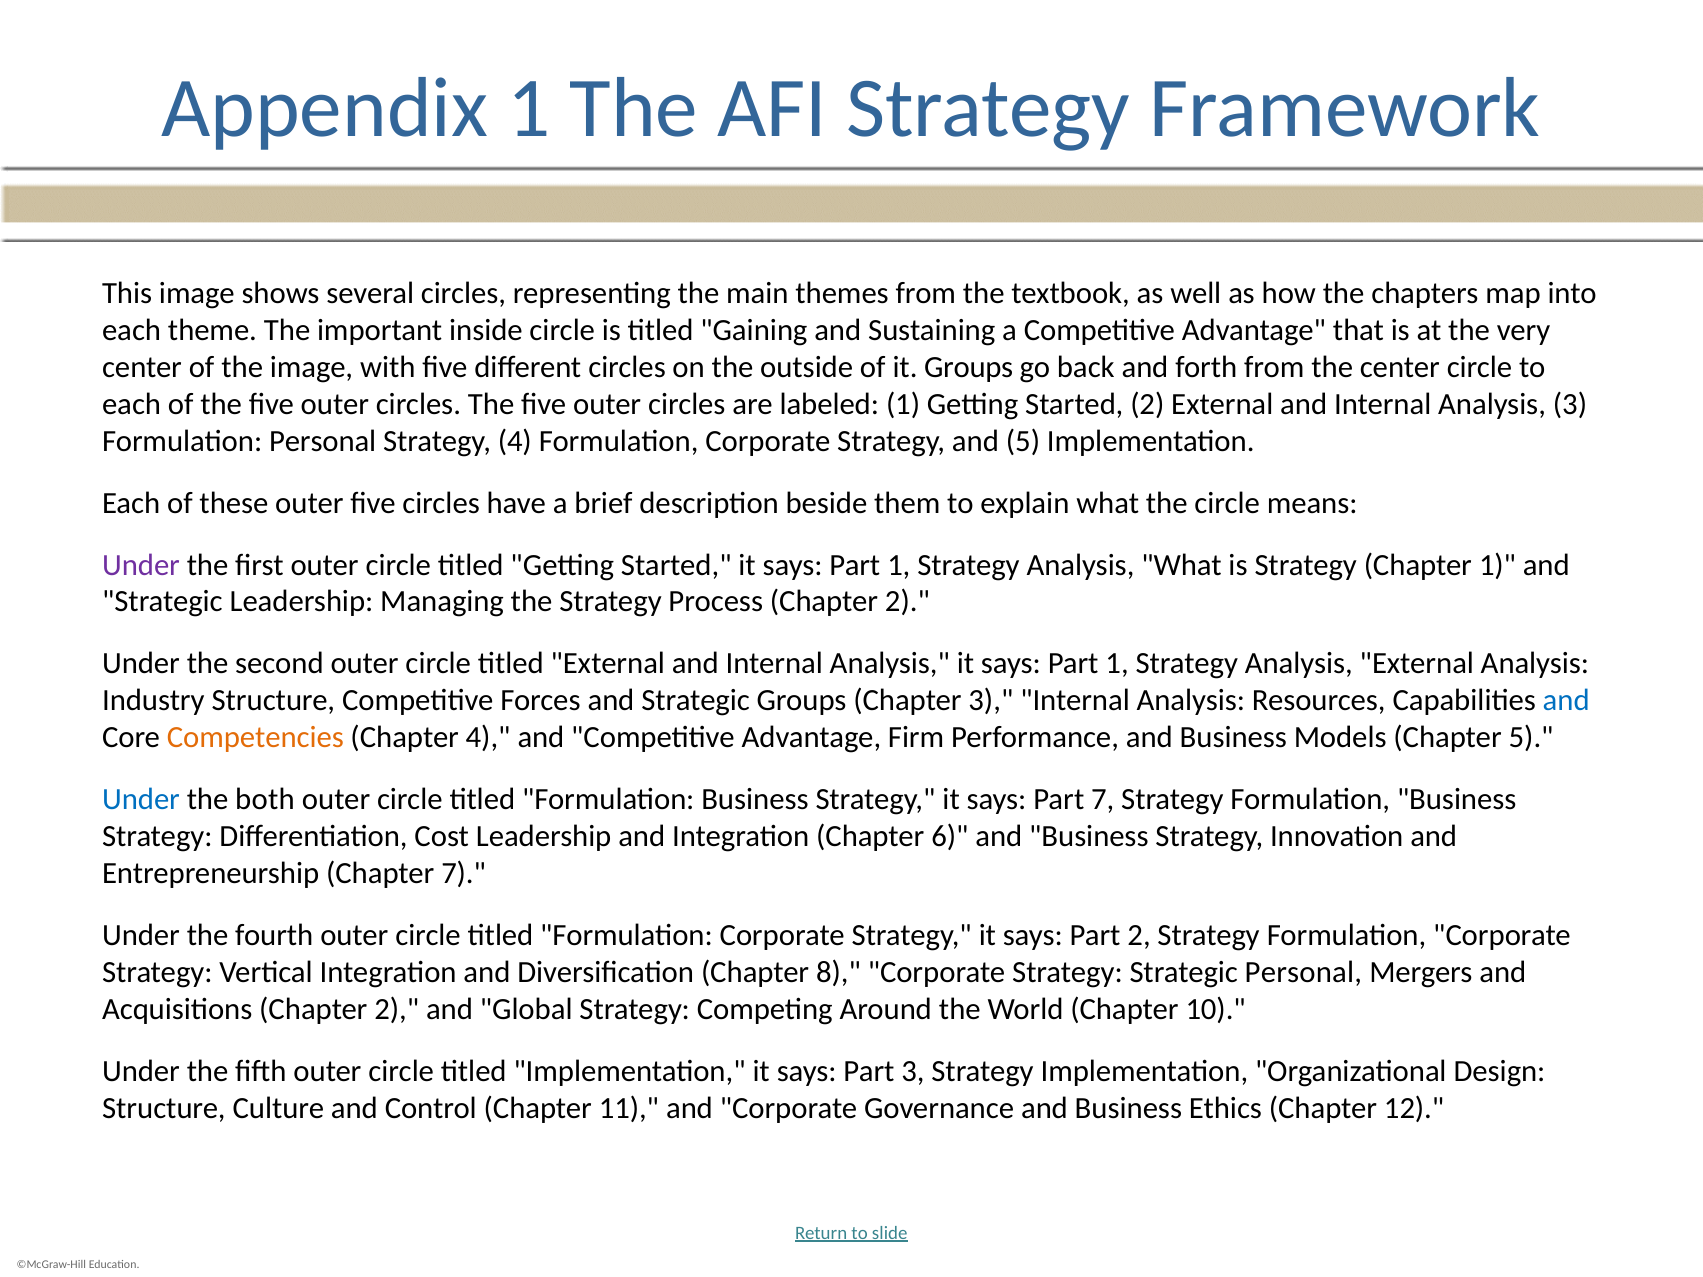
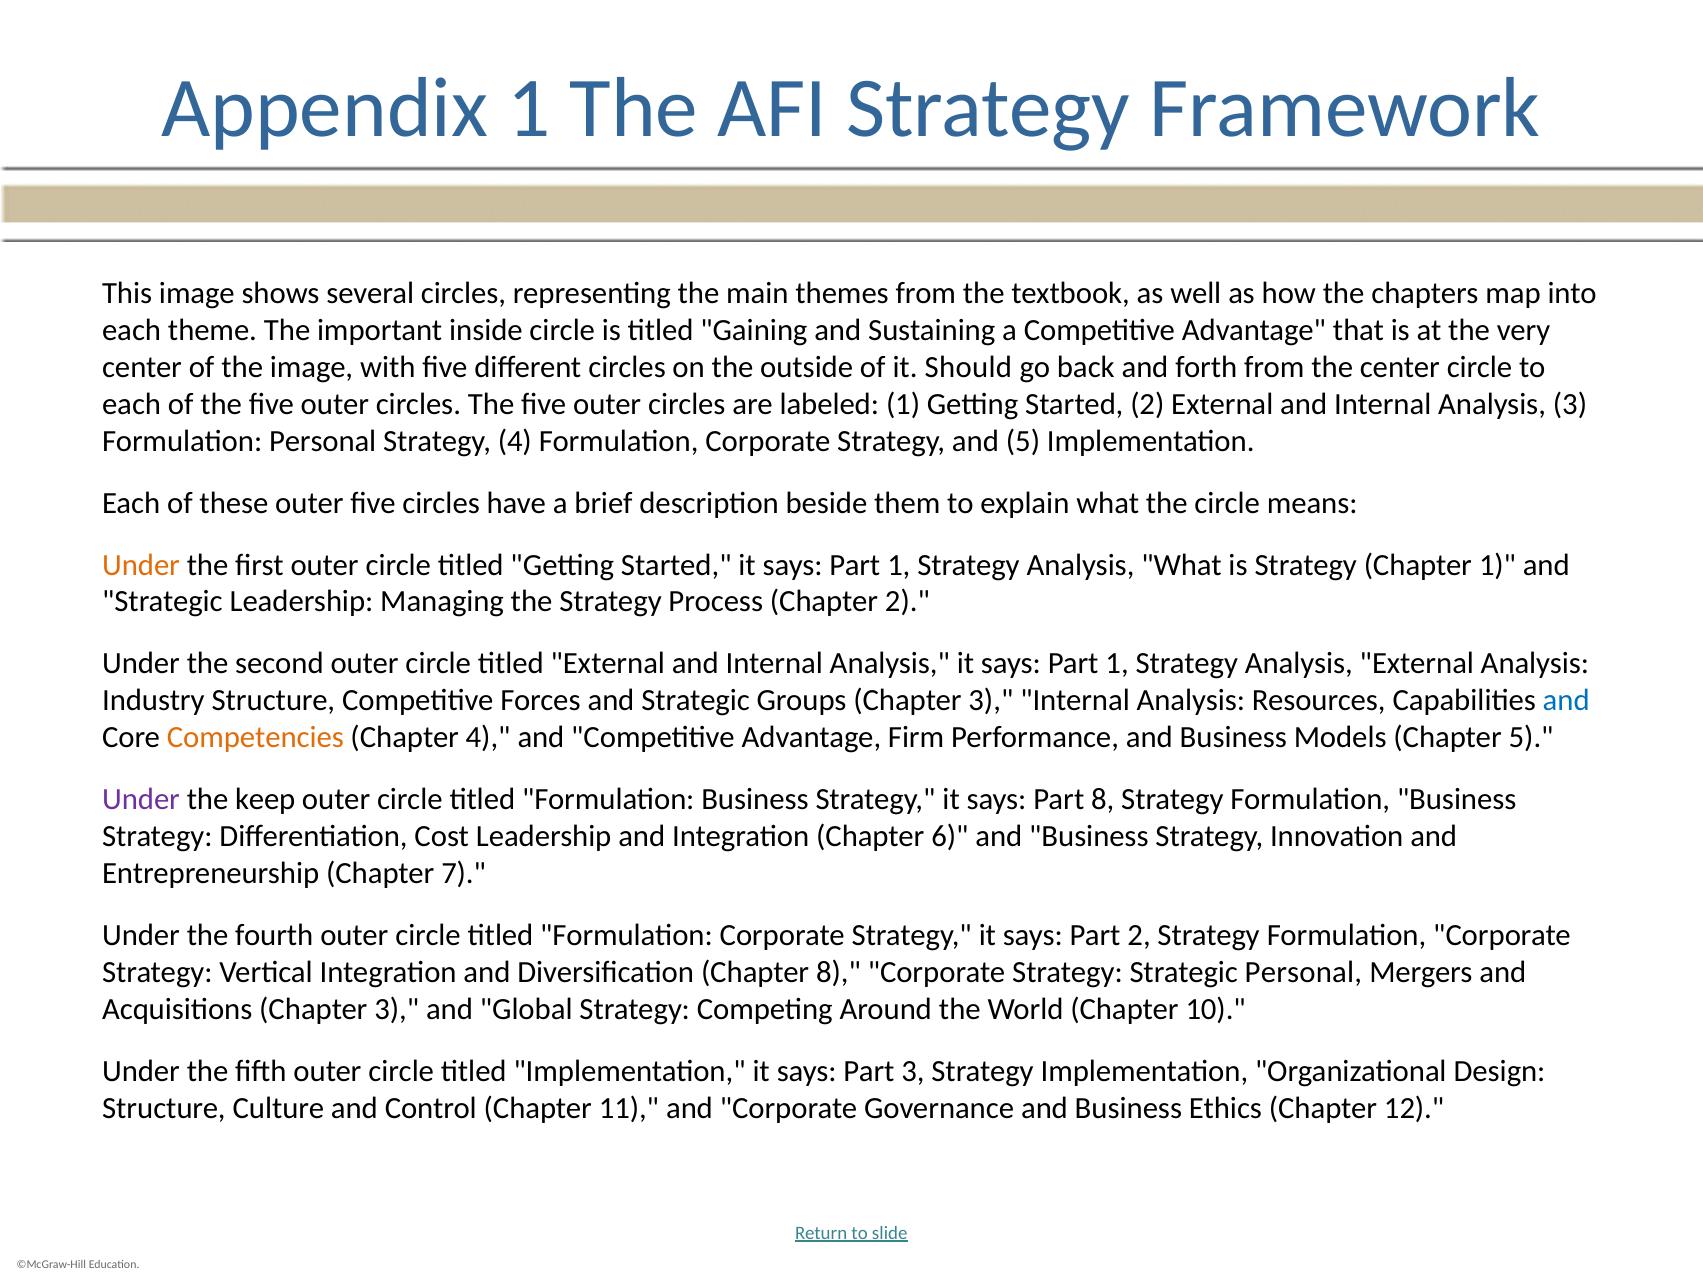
it Groups: Groups -> Should
Under at (141, 565) colour: purple -> orange
Under at (141, 800) colour: blue -> purple
both: both -> keep
Part 7: 7 -> 8
Acquisitions Chapter 2: 2 -> 3
